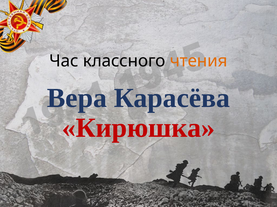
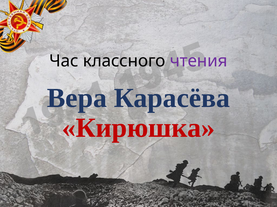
чтения colour: orange -> purple
